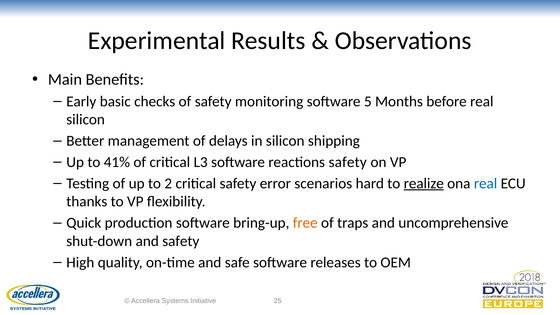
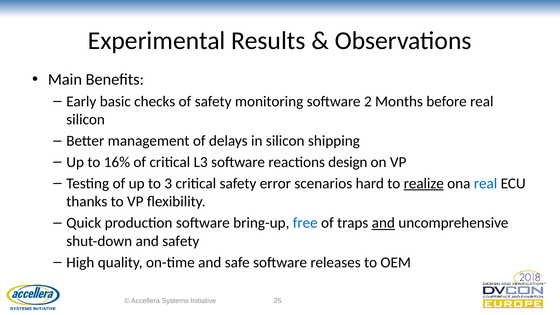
5: 5 -> 2
41%: 41% -> 16%
reactions safety: safety -> design
2: 2 -> 3
free colour: orange -> blue
and at (383, 223) underline: none -> present
